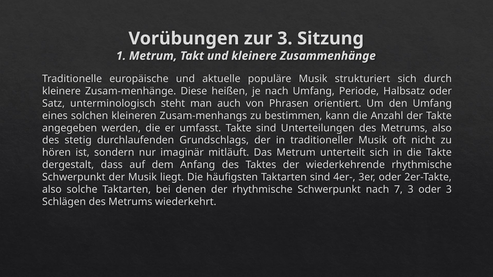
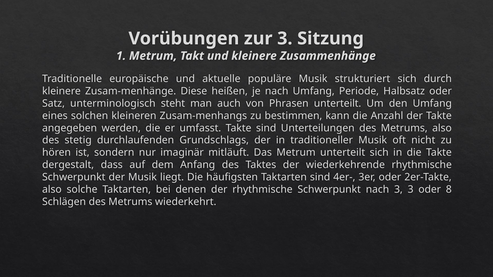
Phrasen orientiert: orientiert -> unterteilt
nach 7: 7 -> 3
oder 3: 3 -> 8
